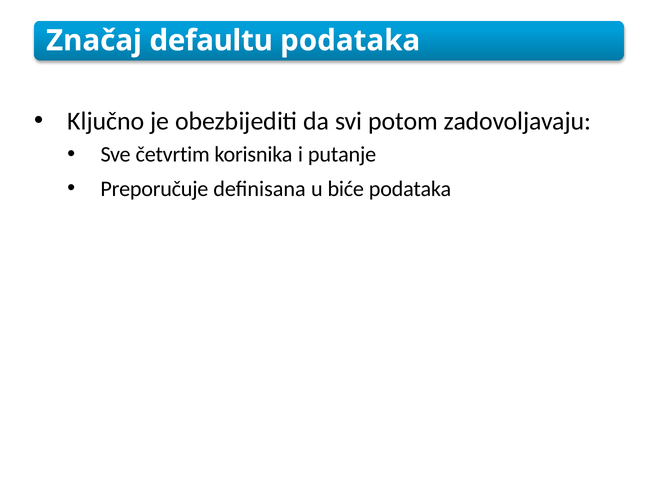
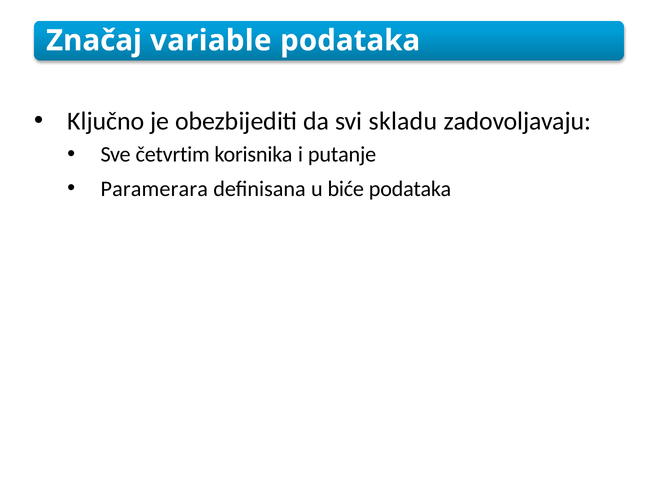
defaultu: defaultu -> variable
potom: potom -> skladu
Preporučuje: Preporučuje -> Paramerara
